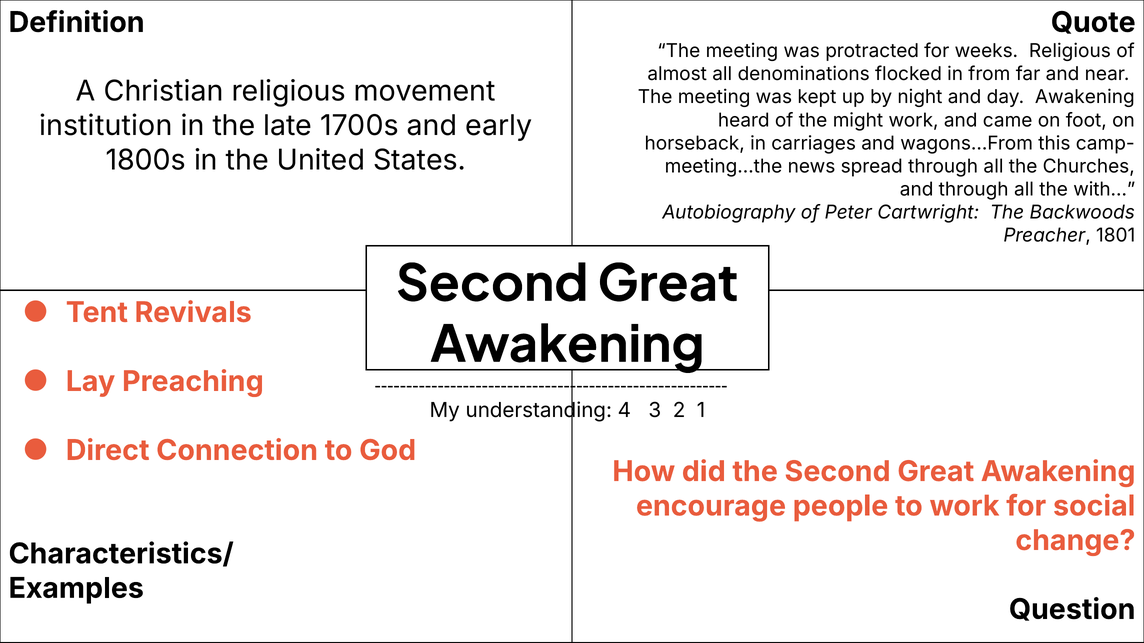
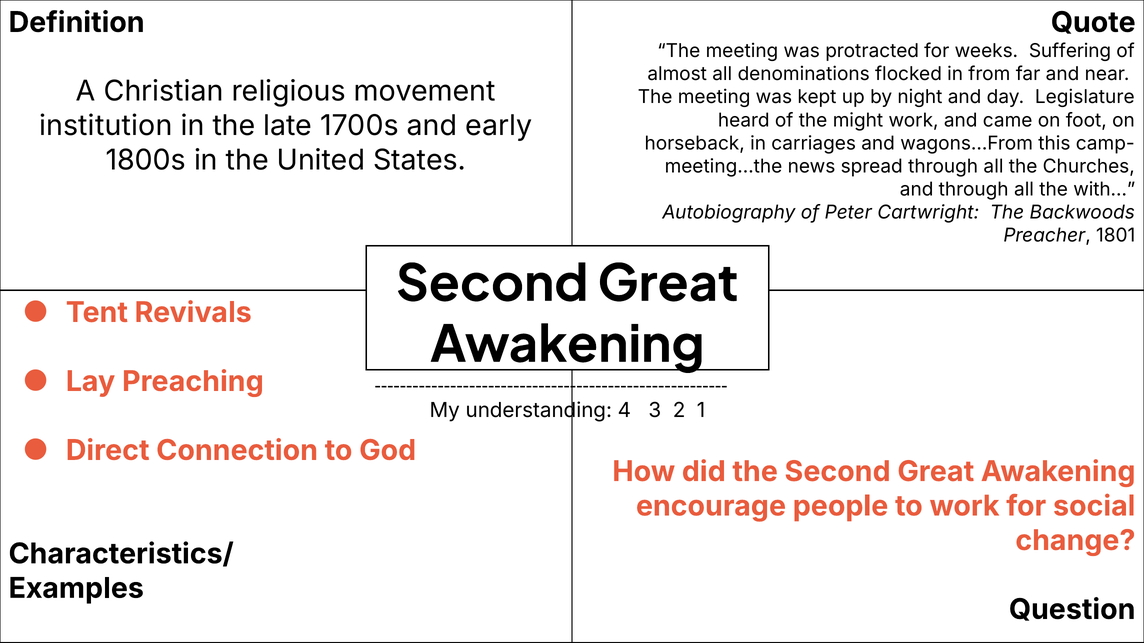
weeks Religious: Religious -> Suffering
day Awakening: Awakening -> Legislature
